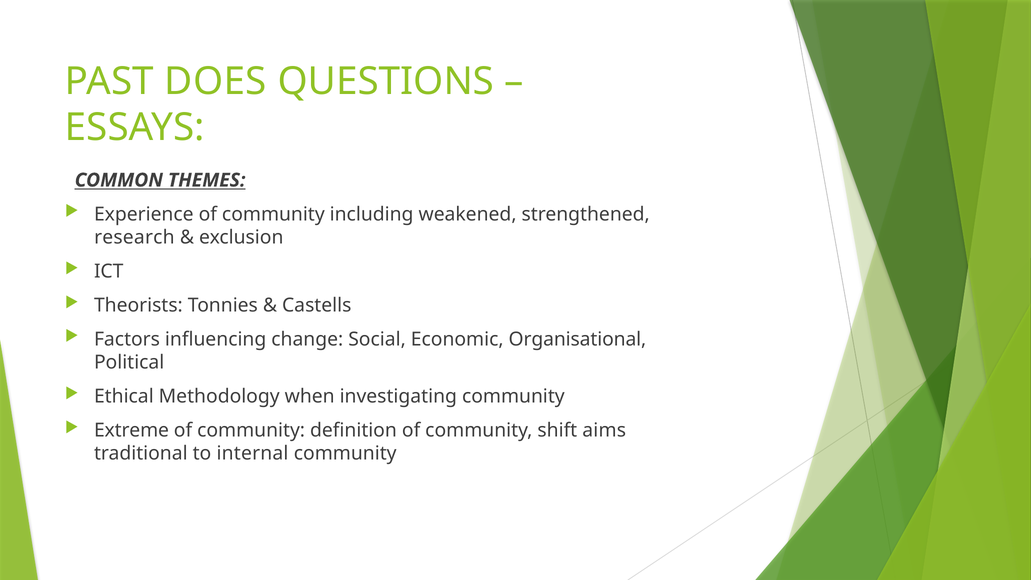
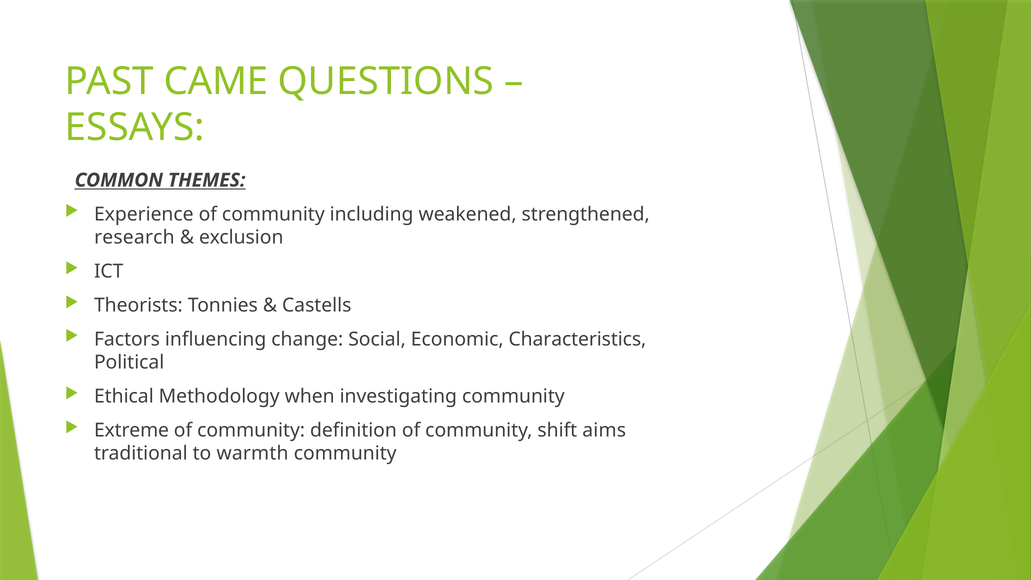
DOES: DOES -> CAME
Organisational: Organisational -> Characteristics
internal: internal -> warmth
